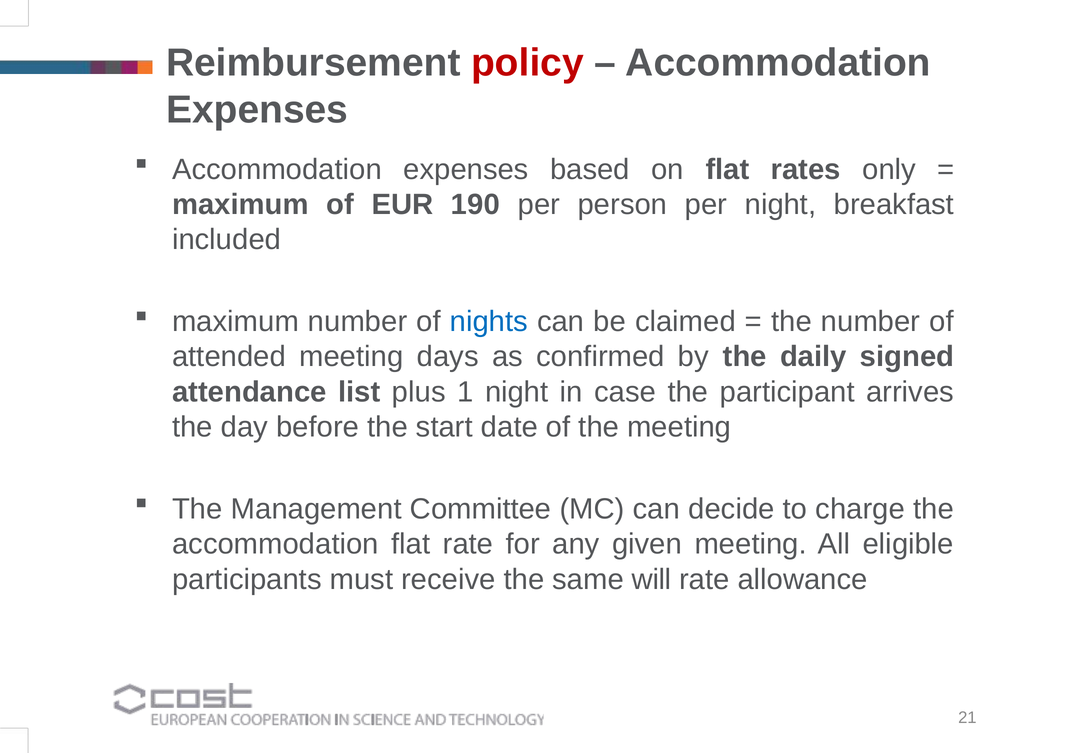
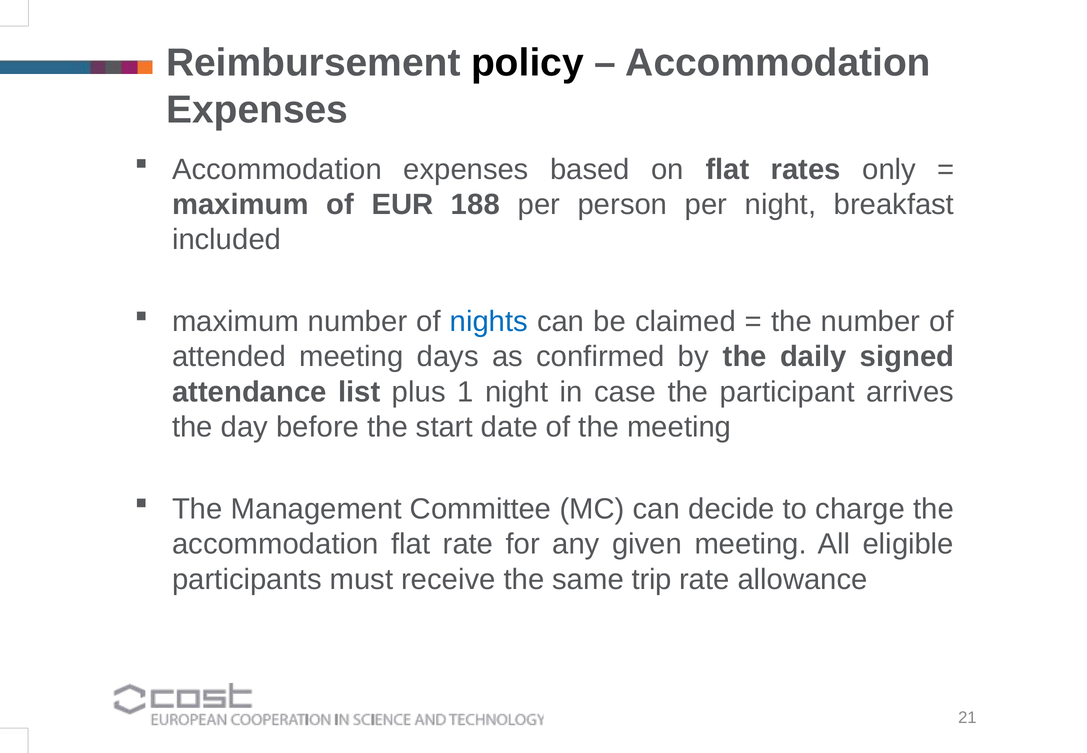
policy colour: red -> black
190: 190 -> 188
will: will -> trip
